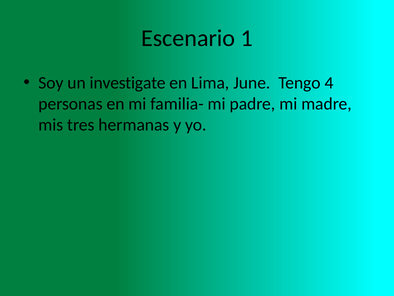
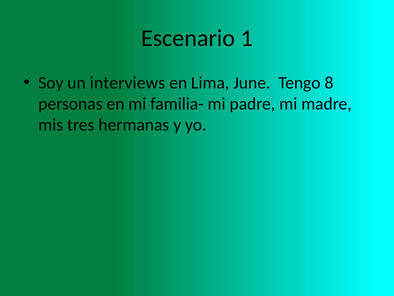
investigate: investigate -> interviews
4: 4 -> 8
